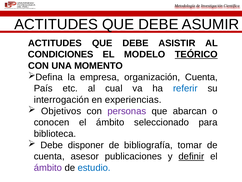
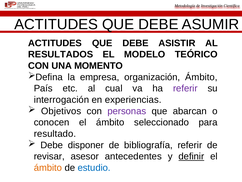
CONDICIONES: CONDICIONES -> RESULTADOS
TEÓRICO underline: present -> none
organización Cuenta: Cuenta -> Ámbito
referir at (185, 88) colour: blue -> purple
biblioteca: biblioteca -> resultado
bibliografía tomar: tomar -> referir
cuenta at (49, 156): cuenta -> revisar
publicaciones: publicaciones -> antecedentes
ámbito at (48, 167) colour: purple -> orange
